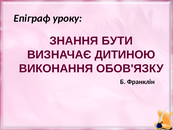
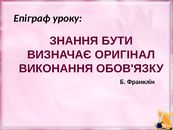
ДИТИНОЮ: ДИТИНОЮ -> ОРИГІНАЛ
